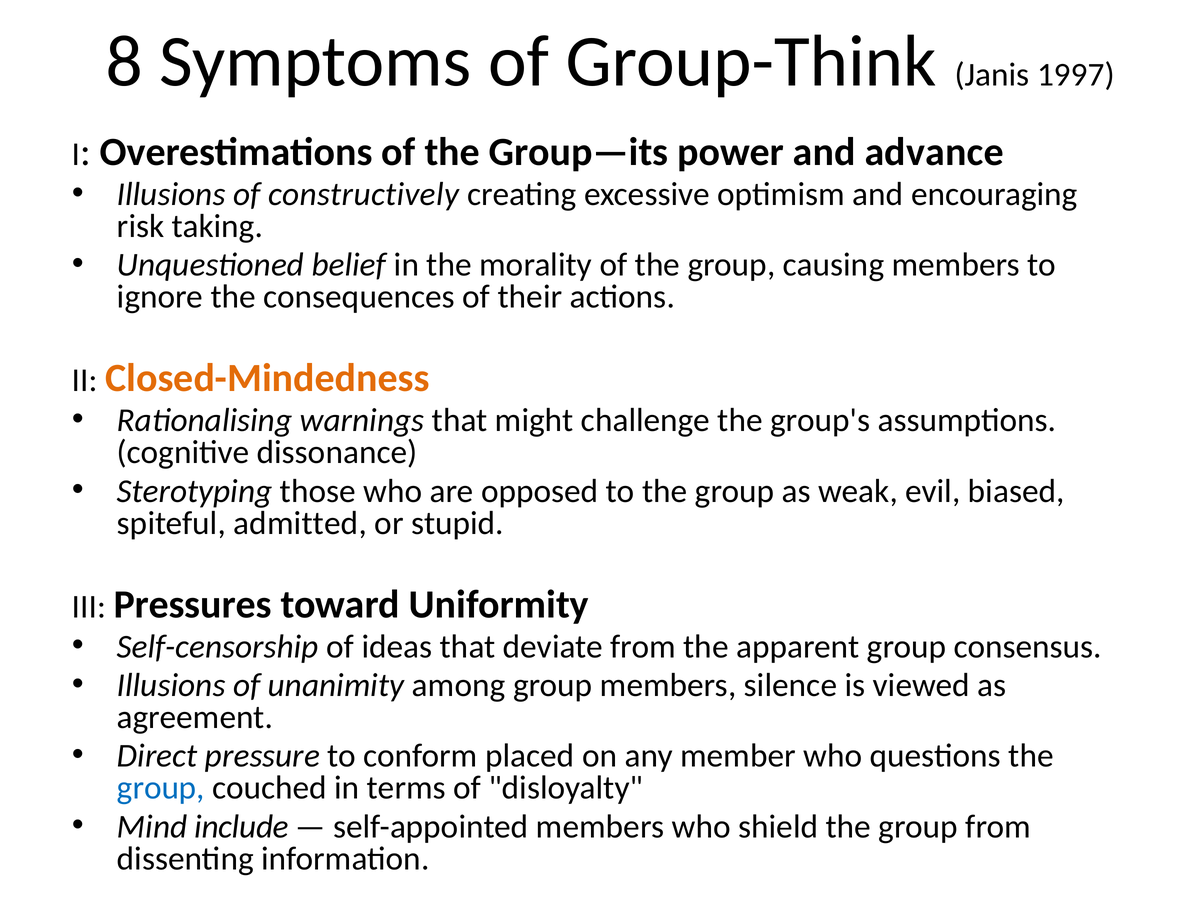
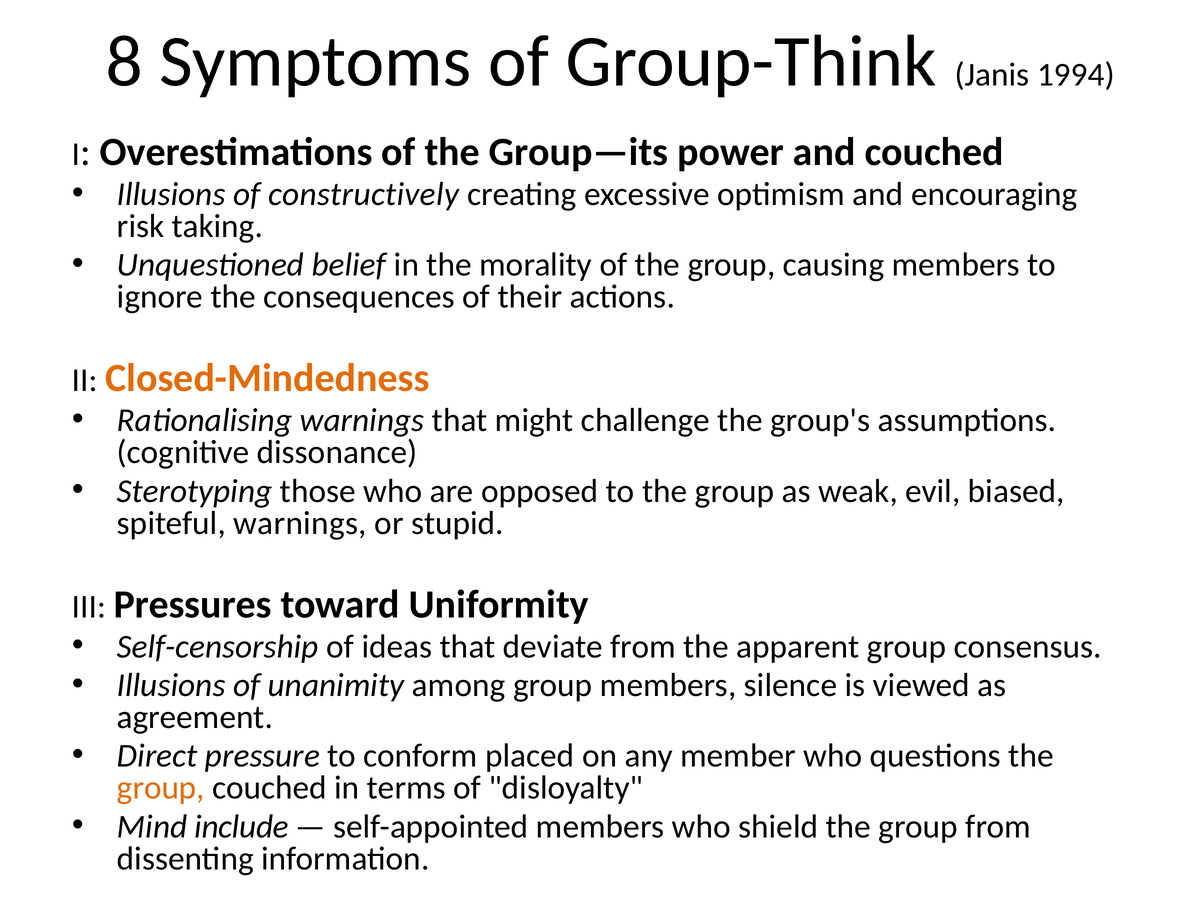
1997: 1997 -> 1994
and advance: advance -> couched
spiteful admitted: admitted -> warnings
group at (161, 788) colour: blue -> orange
